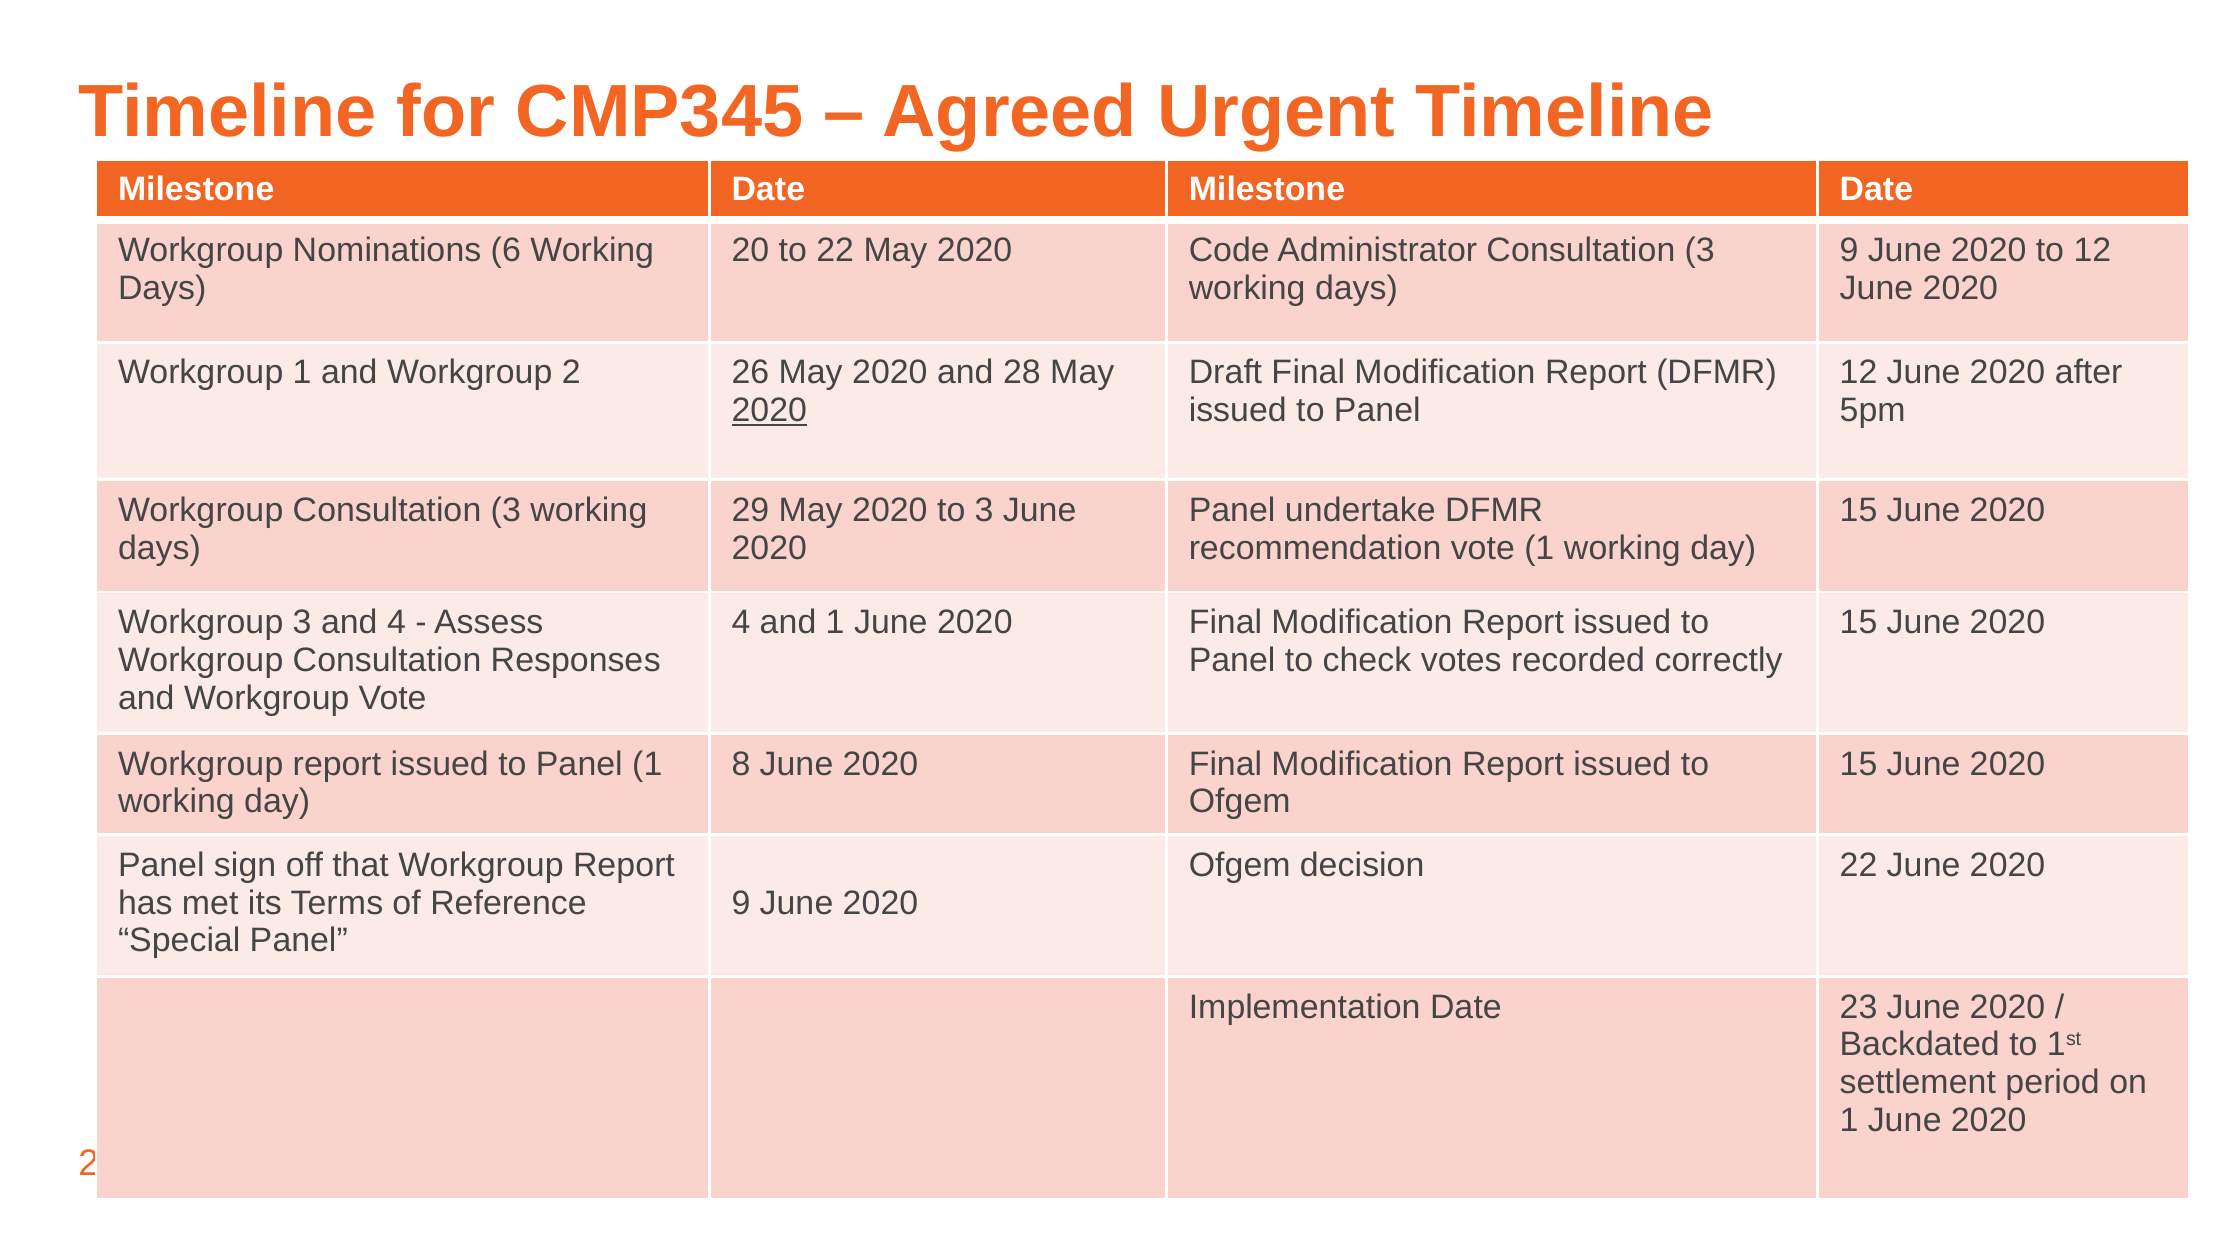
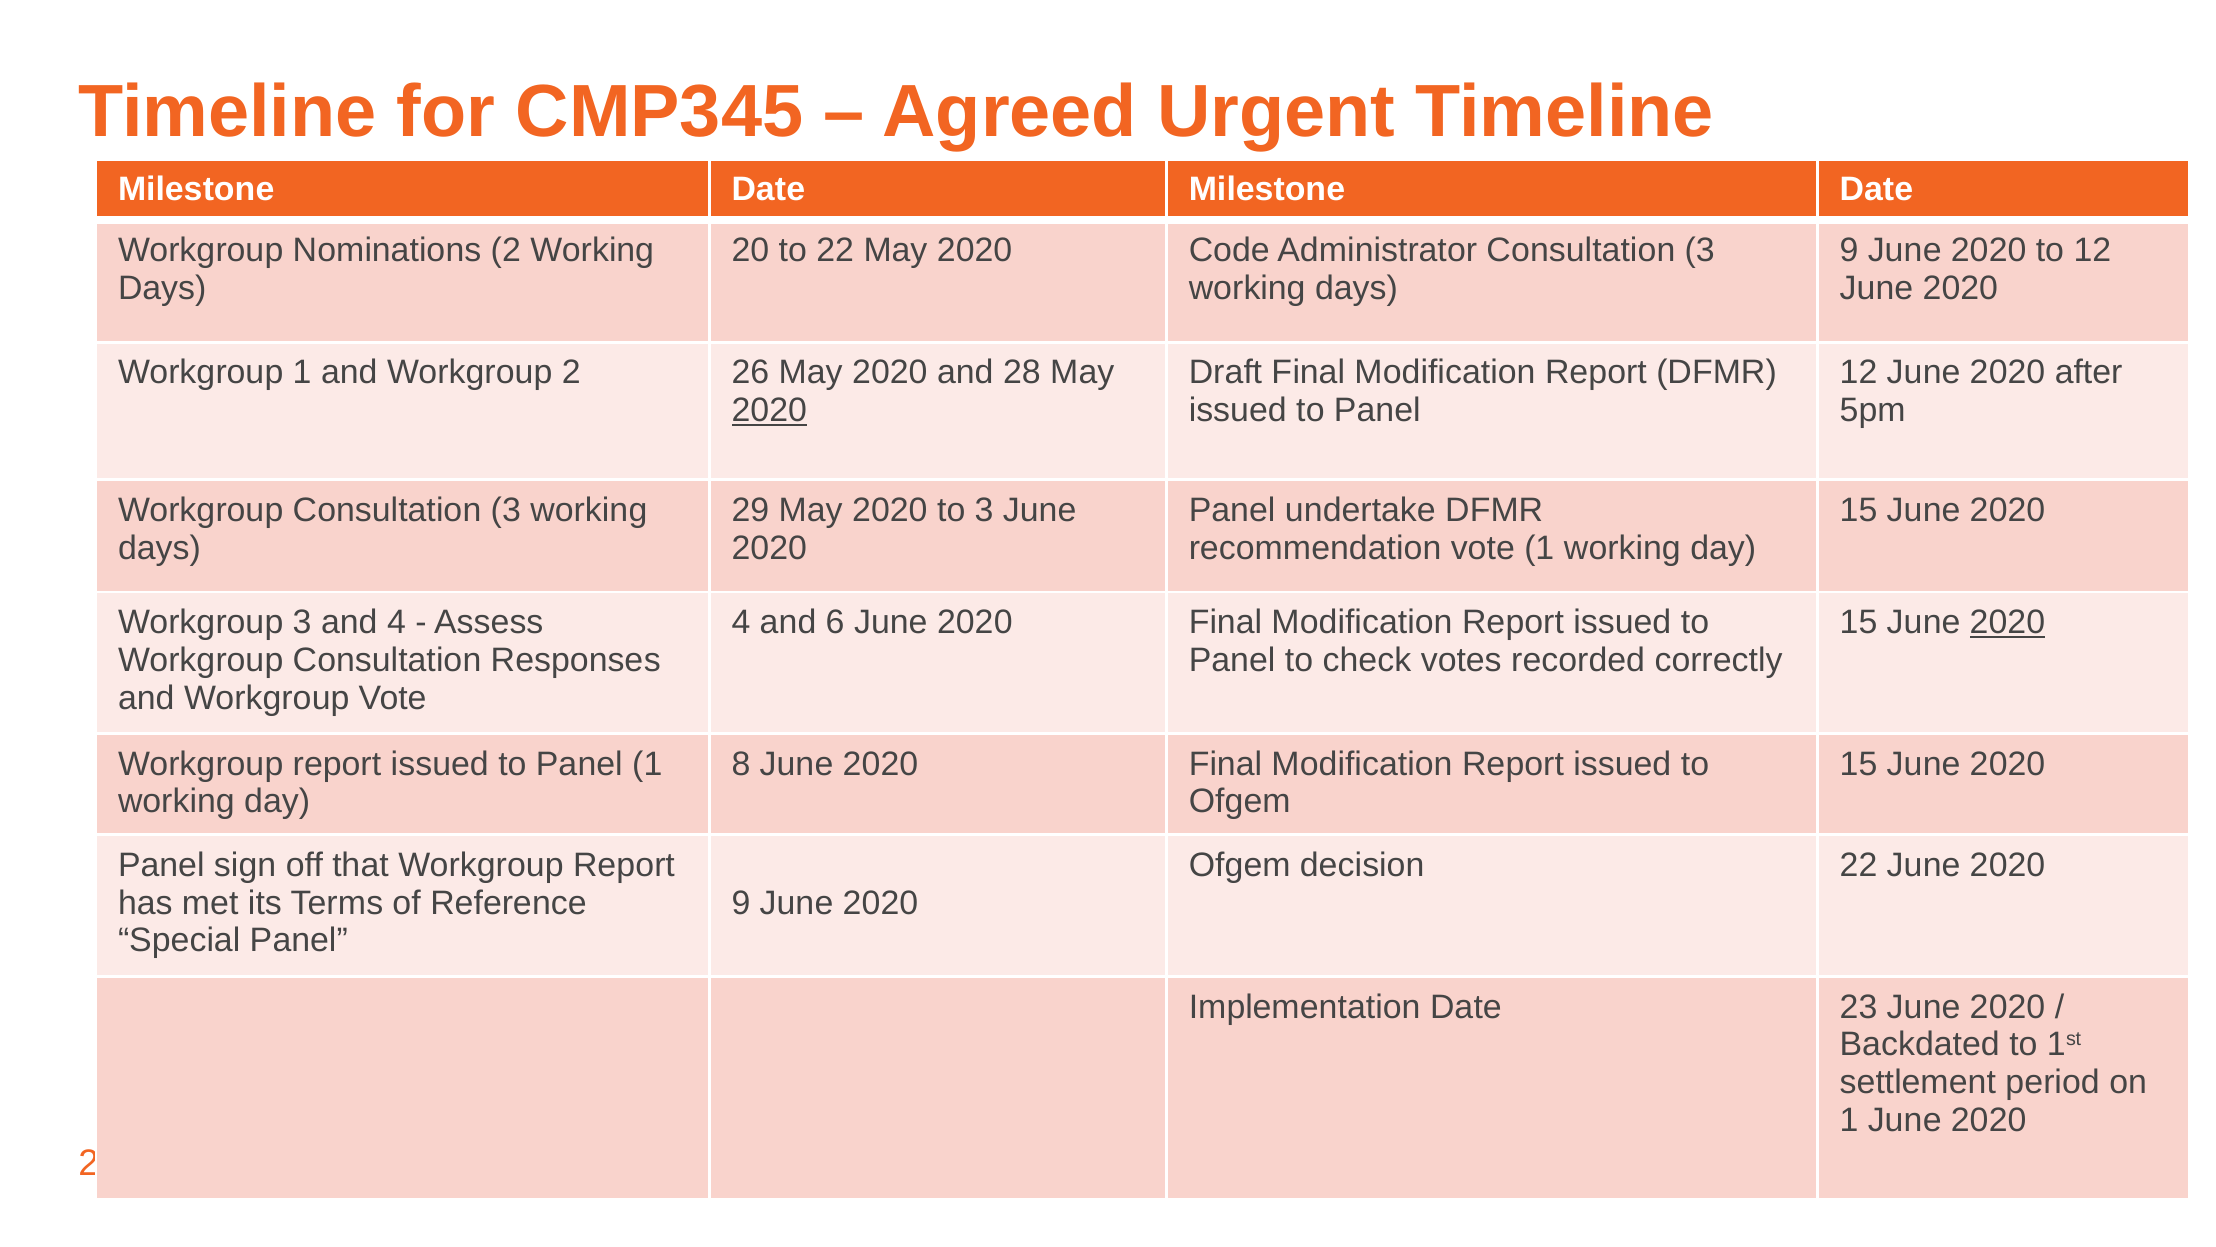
Nominations 6: 6 -> 2
and 1: 1 -> 6
2020 at (2007, 622) underline: none -> present
